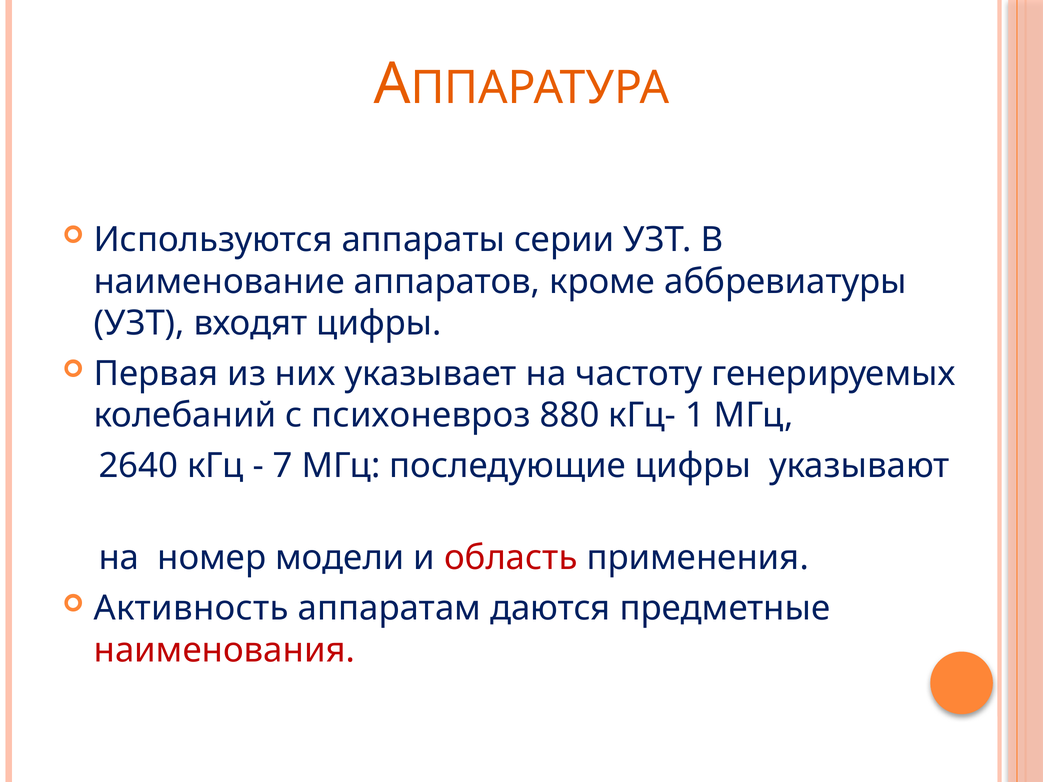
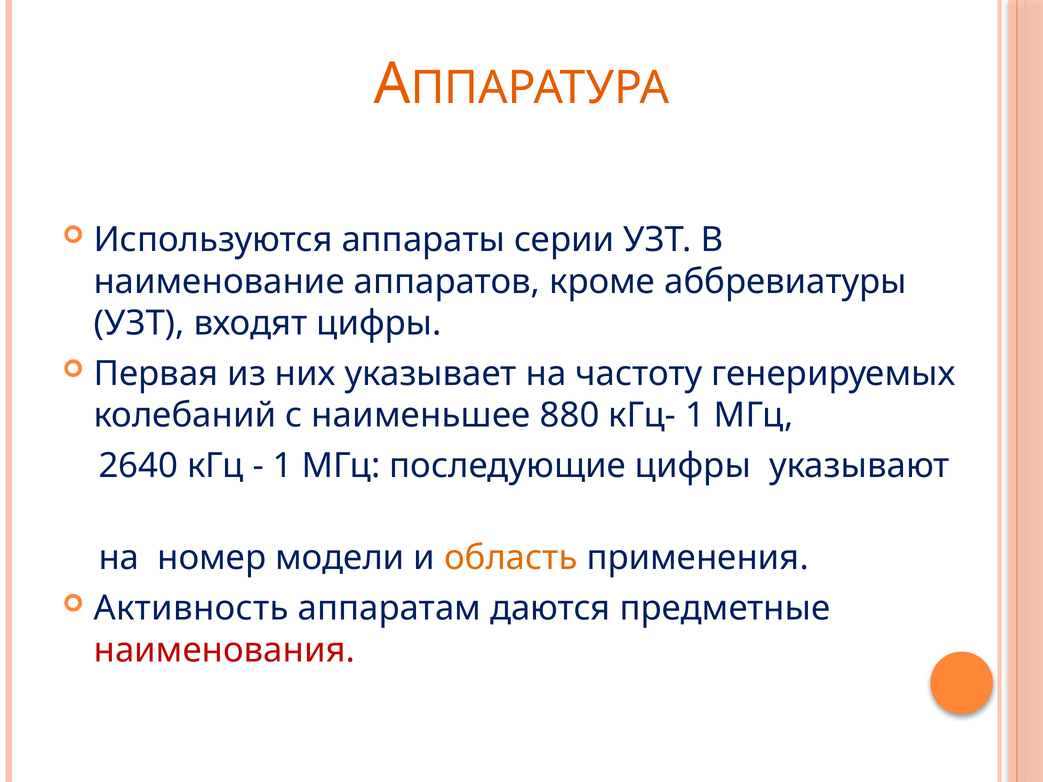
психоневроз: психоневроз -> наименьшее
7 at (283, 466): 7 -> 1
область colour: red -> orange
